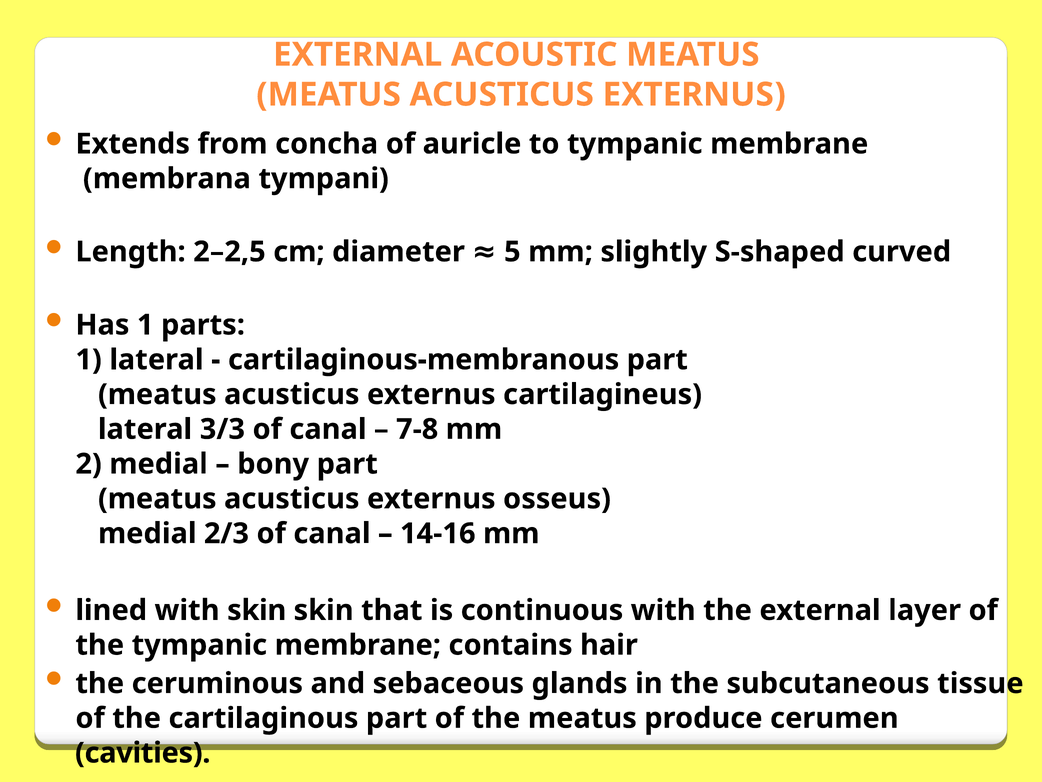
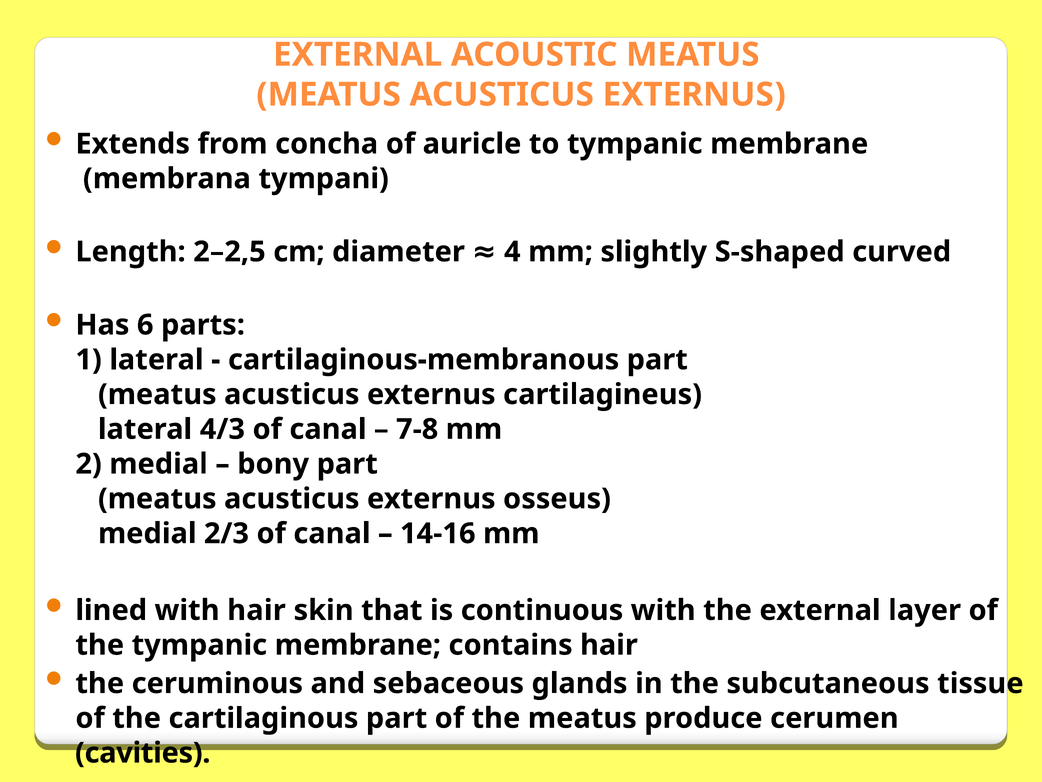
5: 5 -> 4
Has 1: 1 -> 6
3/3: 3/3 -> 4/3
with skin: skin -> hair
